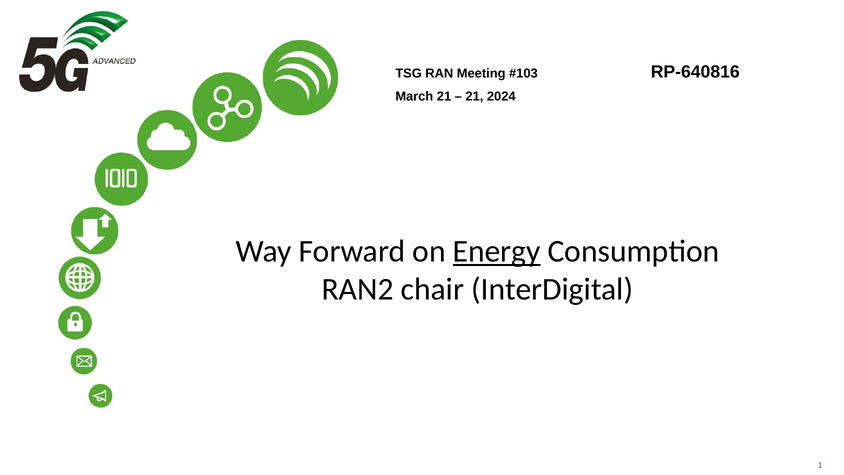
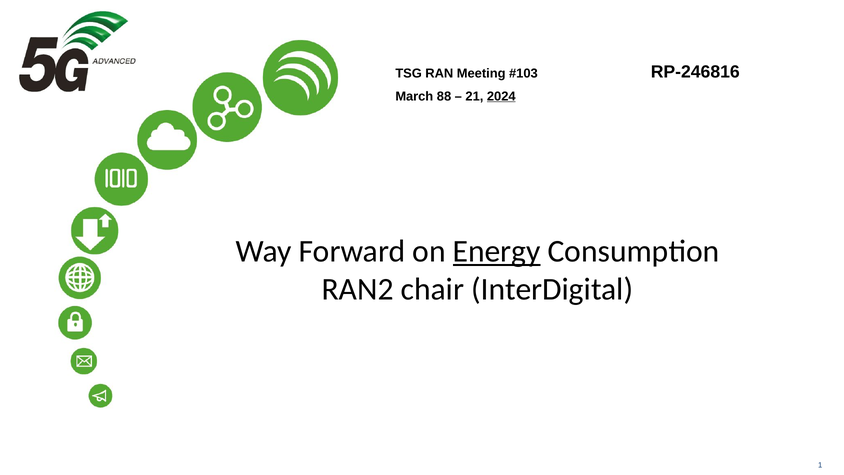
RP-640816: RP-640816 -> RP-246816
March 21: 21 -> 88
2024 underline: none -> present
